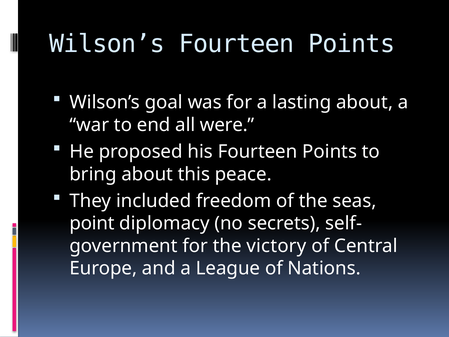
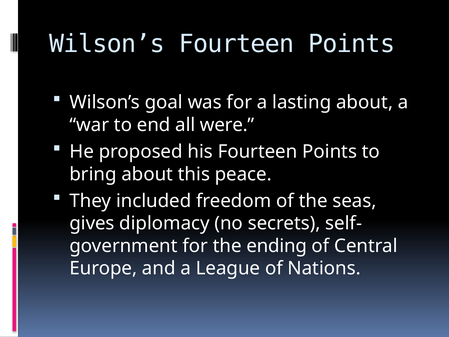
point: point -> gives
victory: victory -> ending
